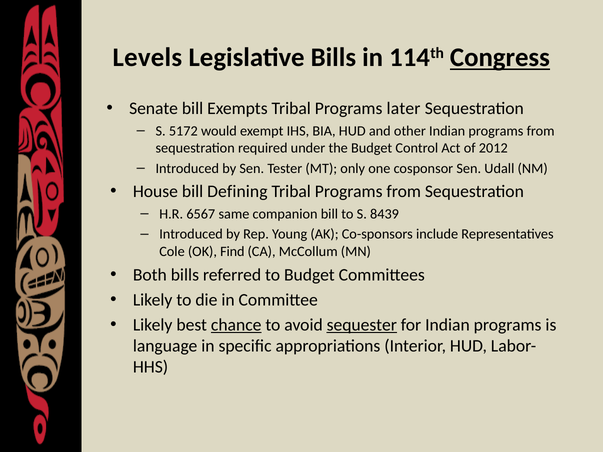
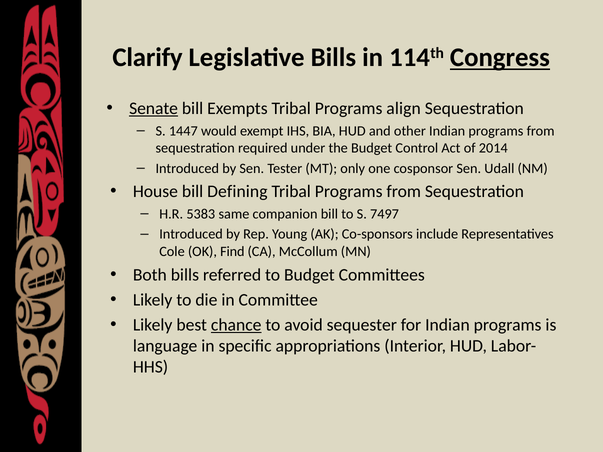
Levels: Levels -> Clarify
Senate underline: none -> present
later: later -> align
5172: 5172 -> 1447
2012: 2012 -> 2014
6567: 6567 -> 5383
8439: 8439 -> 7497
sequester underline: present -> none
